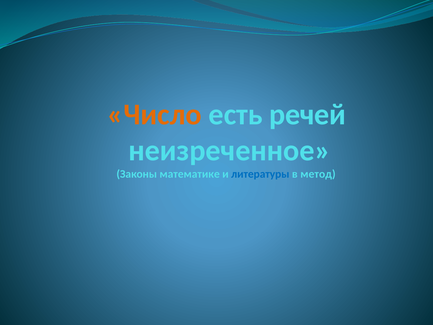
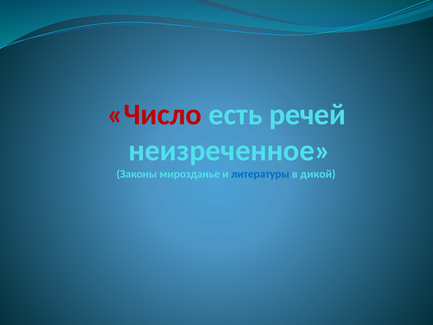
Число colour: orange -> red
математике: математике -> мирозданье
метод: метод -> дикой
